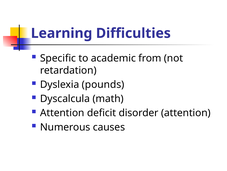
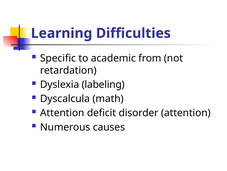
pounds: pounds -> labeling
